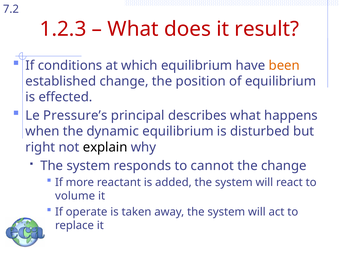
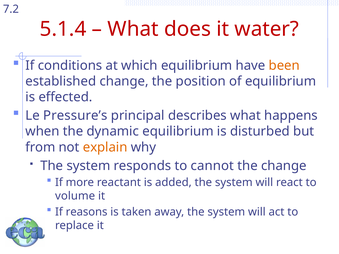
1.2.3: 1.2.3 -> 5.1.4
result: result -> water
right: right -> from
explain colour: black -> orange
operate: operate -> reasons
